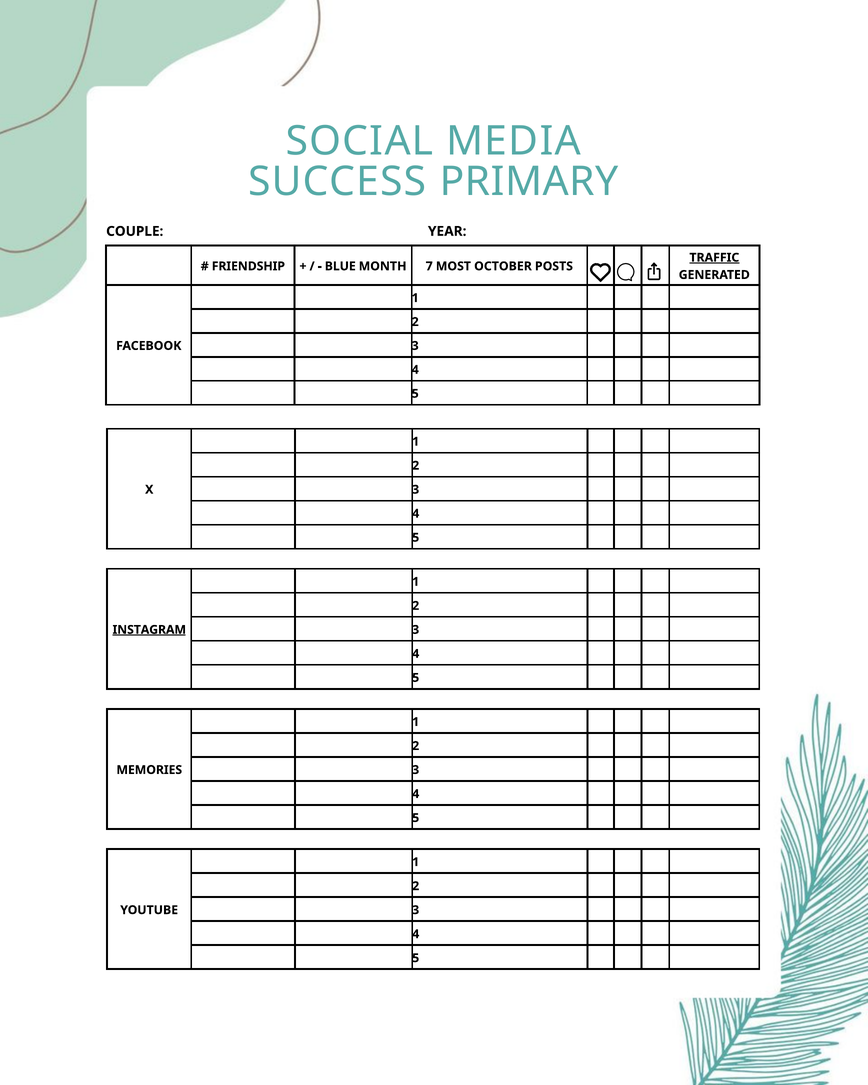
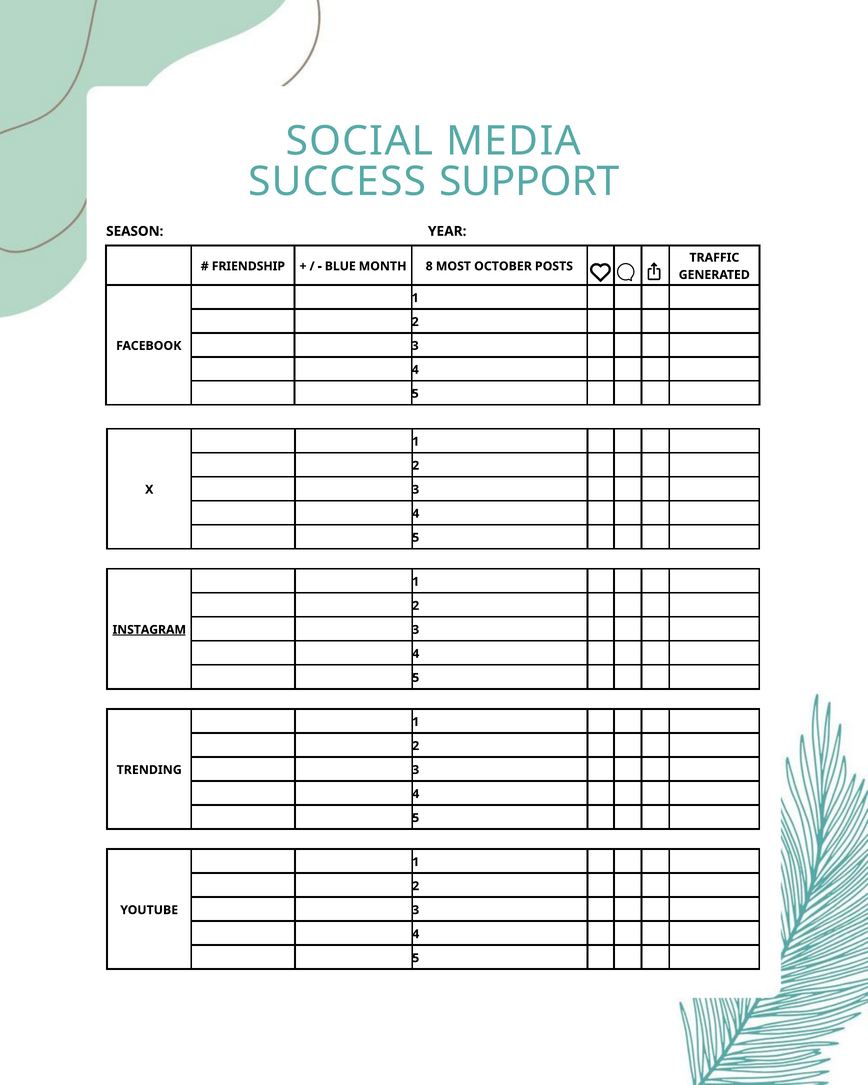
PRIMARY: PRIMARY -> SUPPORT
COUPLE: COUPLE -> SEASON
TRAFFIC underline: present -> none
7: 7 -> 8
MEMORIES: MEMORIES -> TRENDING
